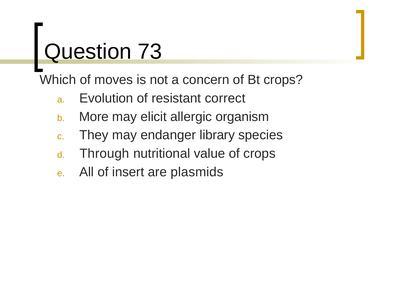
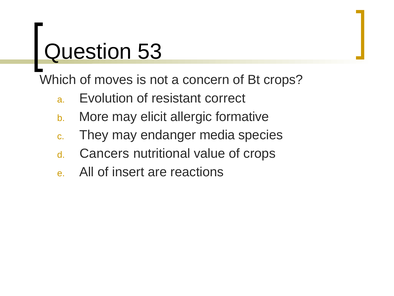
73: 73 -> 53
organism: organism -> formative
library: library -> media
Through: Through -> Cancers
plasmids: plasmids -> reactions
